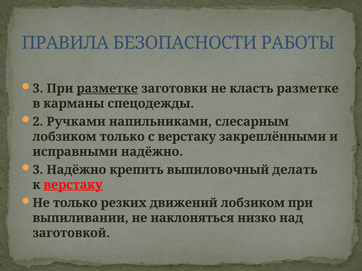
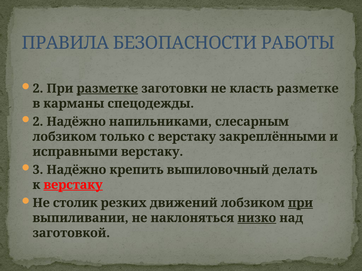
3 at (38, 89): 3 -> 2
2 Ручками: Ручками -> Надёжно
исправными надёжно: надёжно -> верстаку
Не только: только -> столик
при at (300, 203) underline: none -> present
низко underline: none -> present
